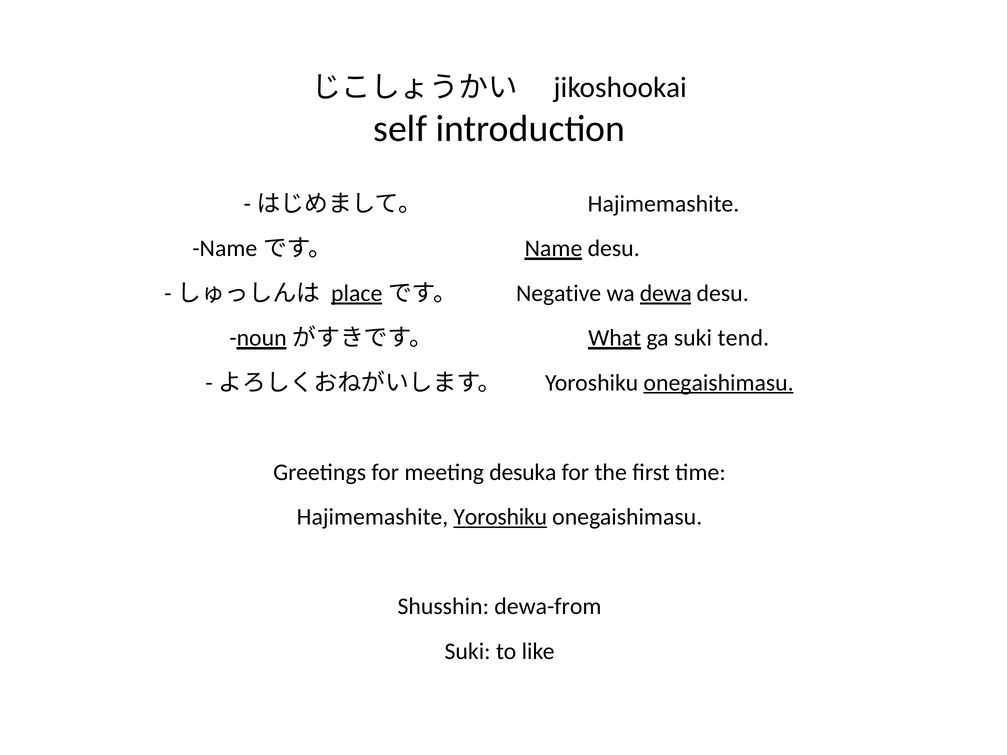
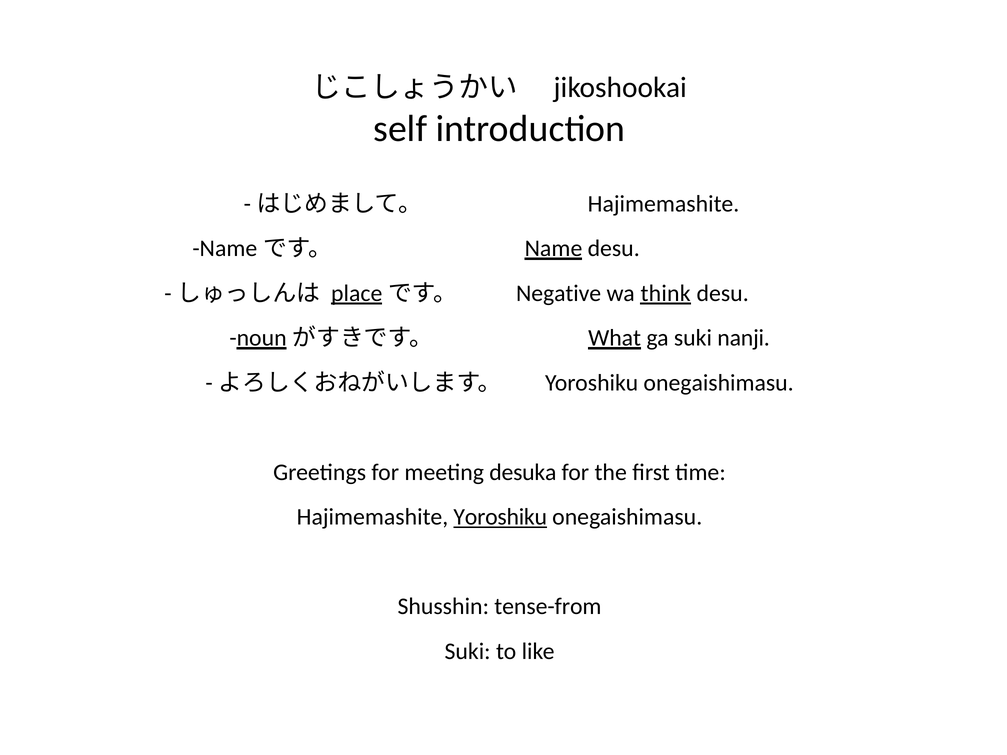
dewa: dewa -> think
tend: tend -> nanji
onegaishimasu at (719, 383) underline: present -> none
dewa-from: dewa-from -> tense-from
